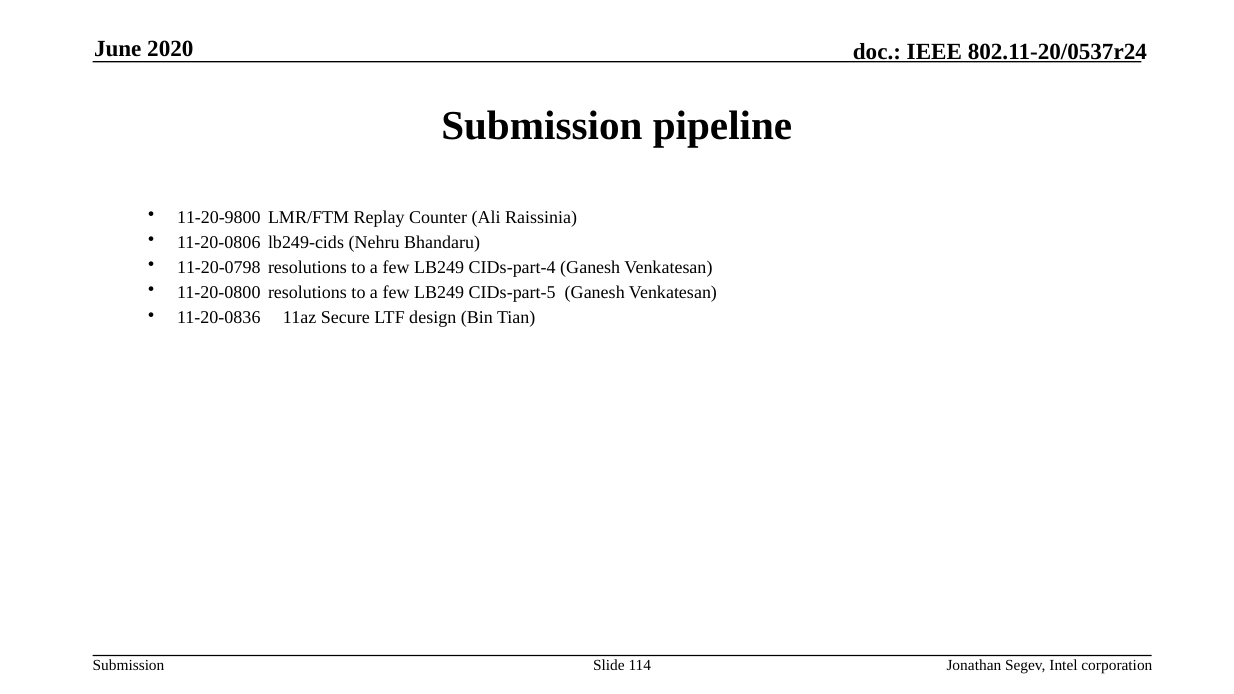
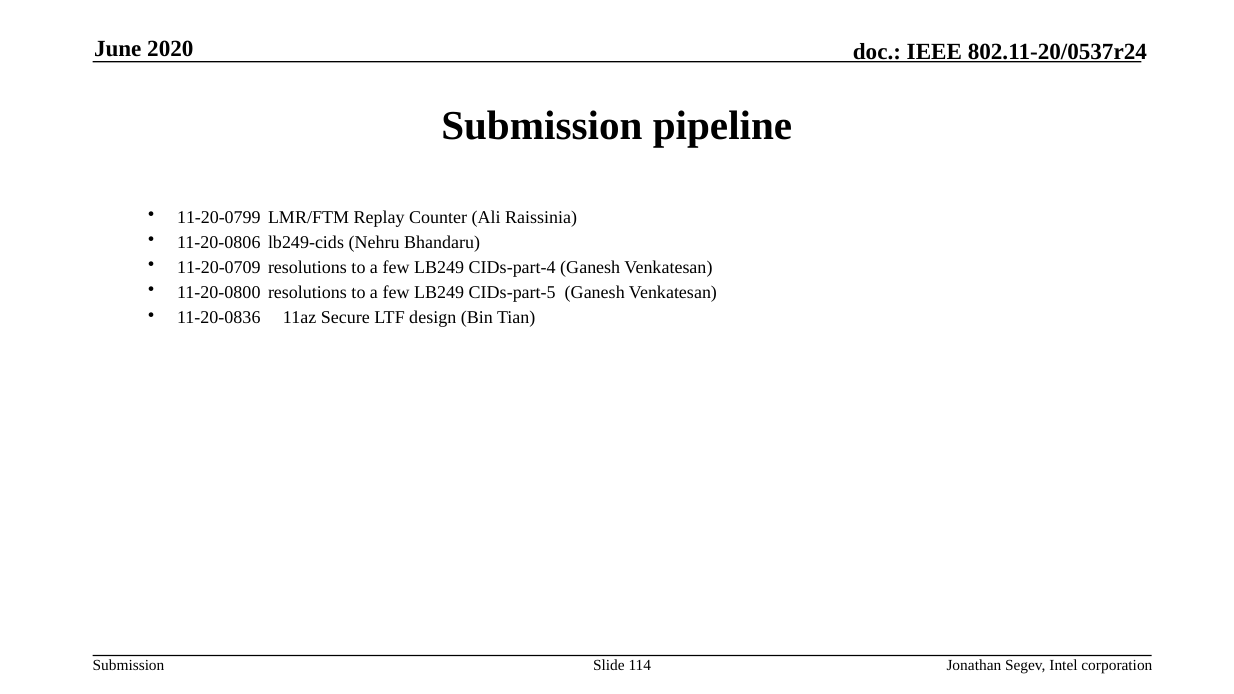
11-20-9800: 11-20-9800 -> 11-20-0799
11-20-0798: 11-20-0798 -> 11-20-0709
